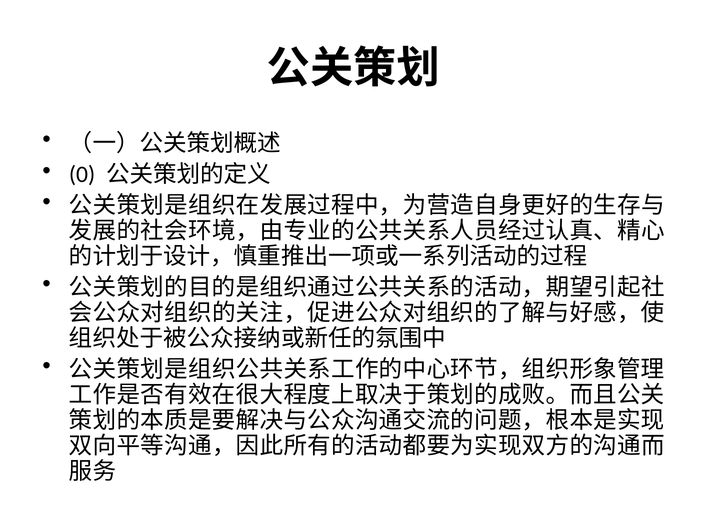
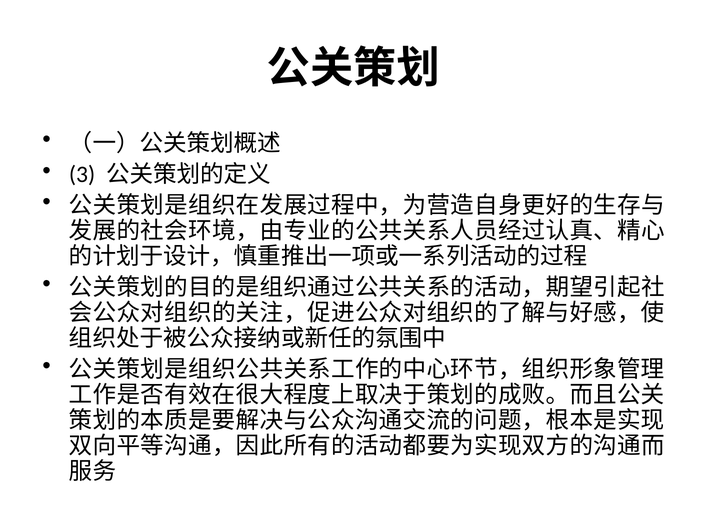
0: 0 -> 3
